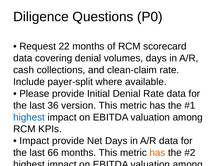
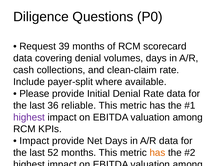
22: 22 -> 39
version: version -> reliable
highest at (29, 117) colour: blue -> purple
66: 66 -> 52
